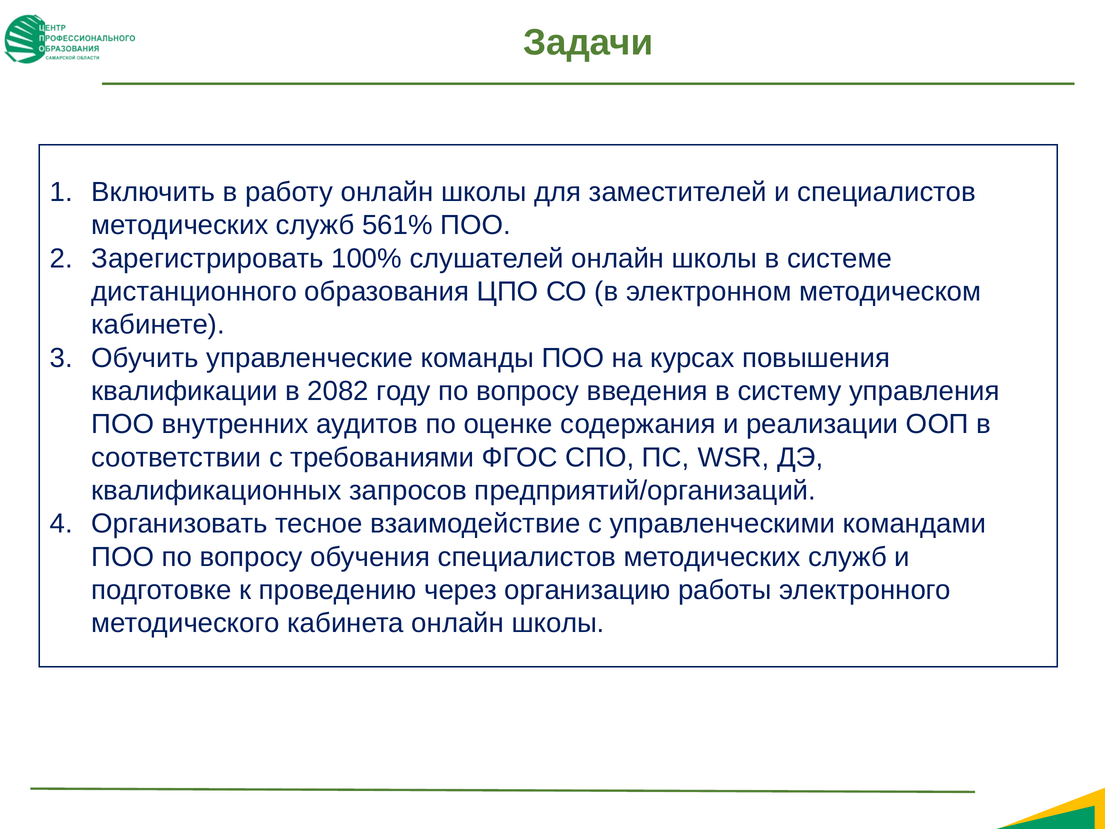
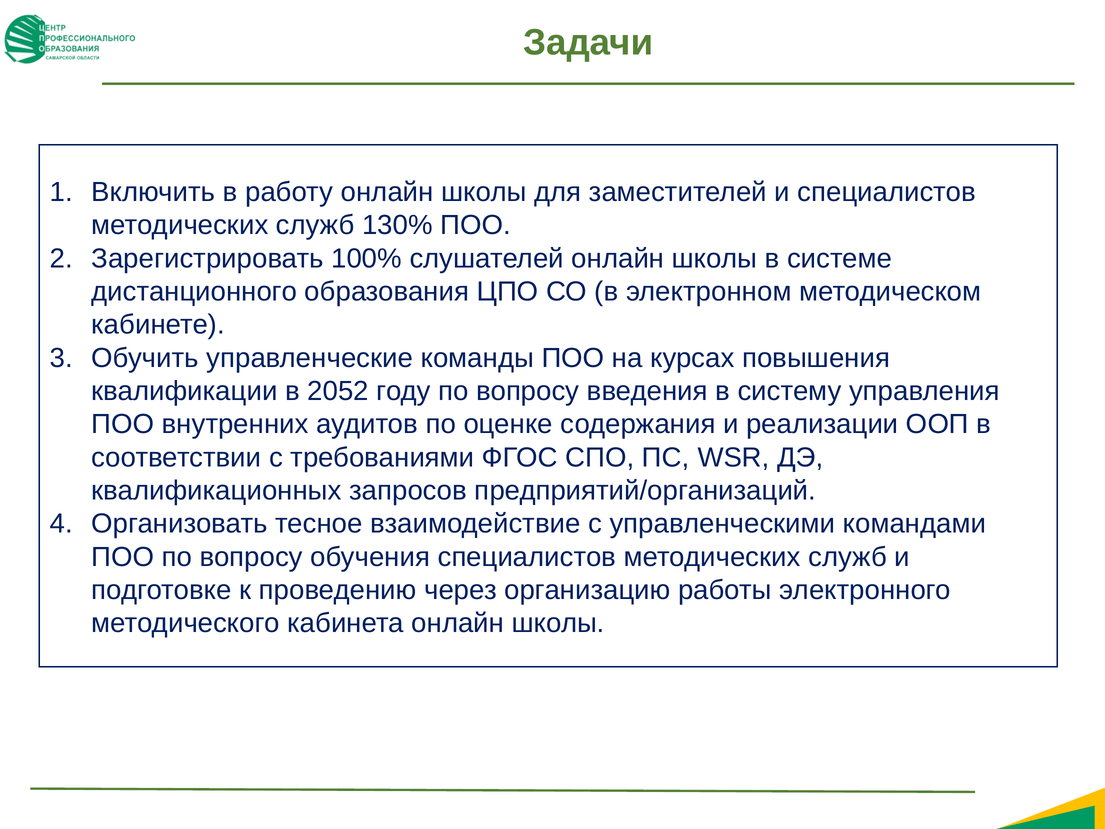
561%: 561% -> 130%
2082: 2082 -> 2052
